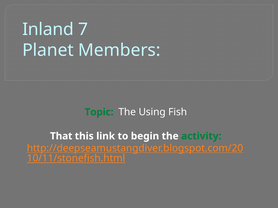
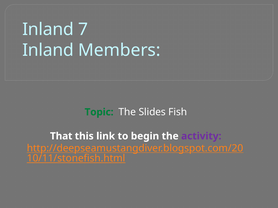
Planet at (48, 50): Planet -> Inland
Using: Using -> Slides
activity colour: green -> purple
